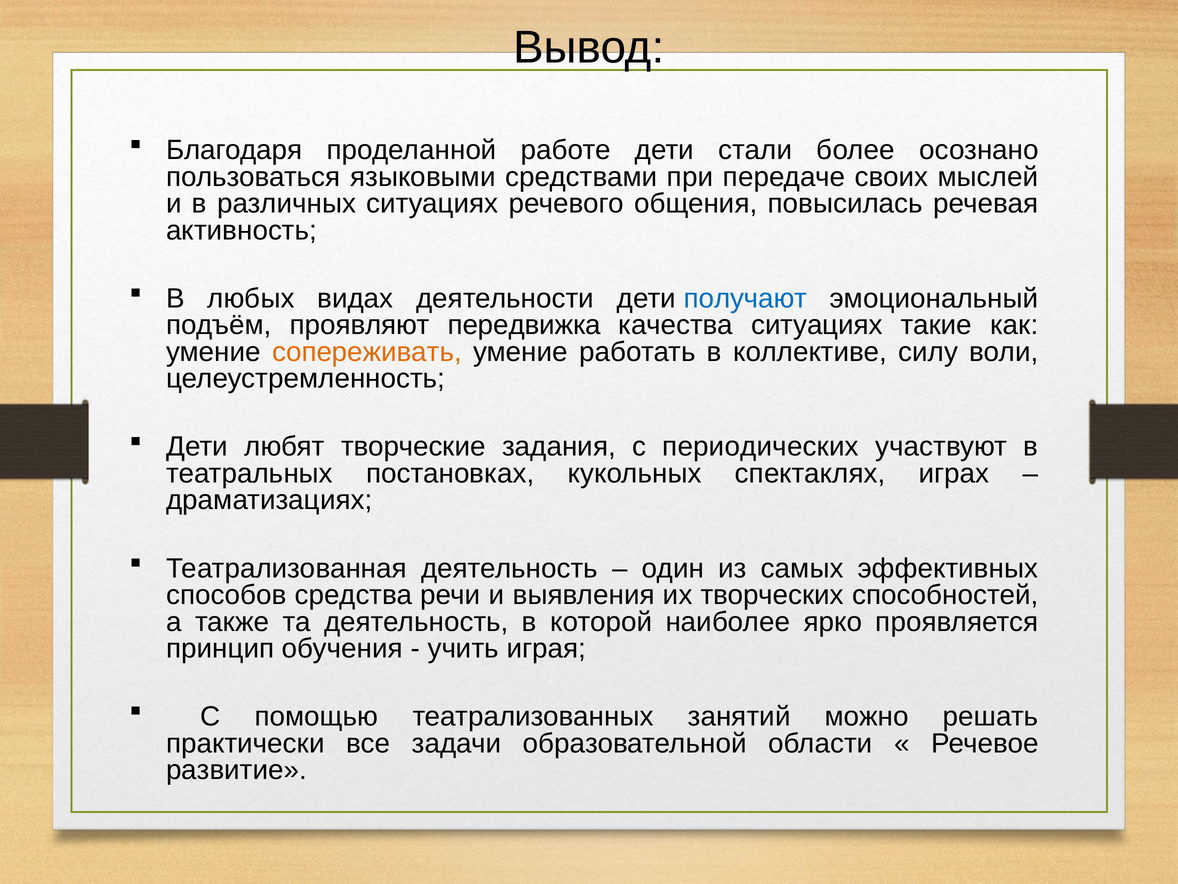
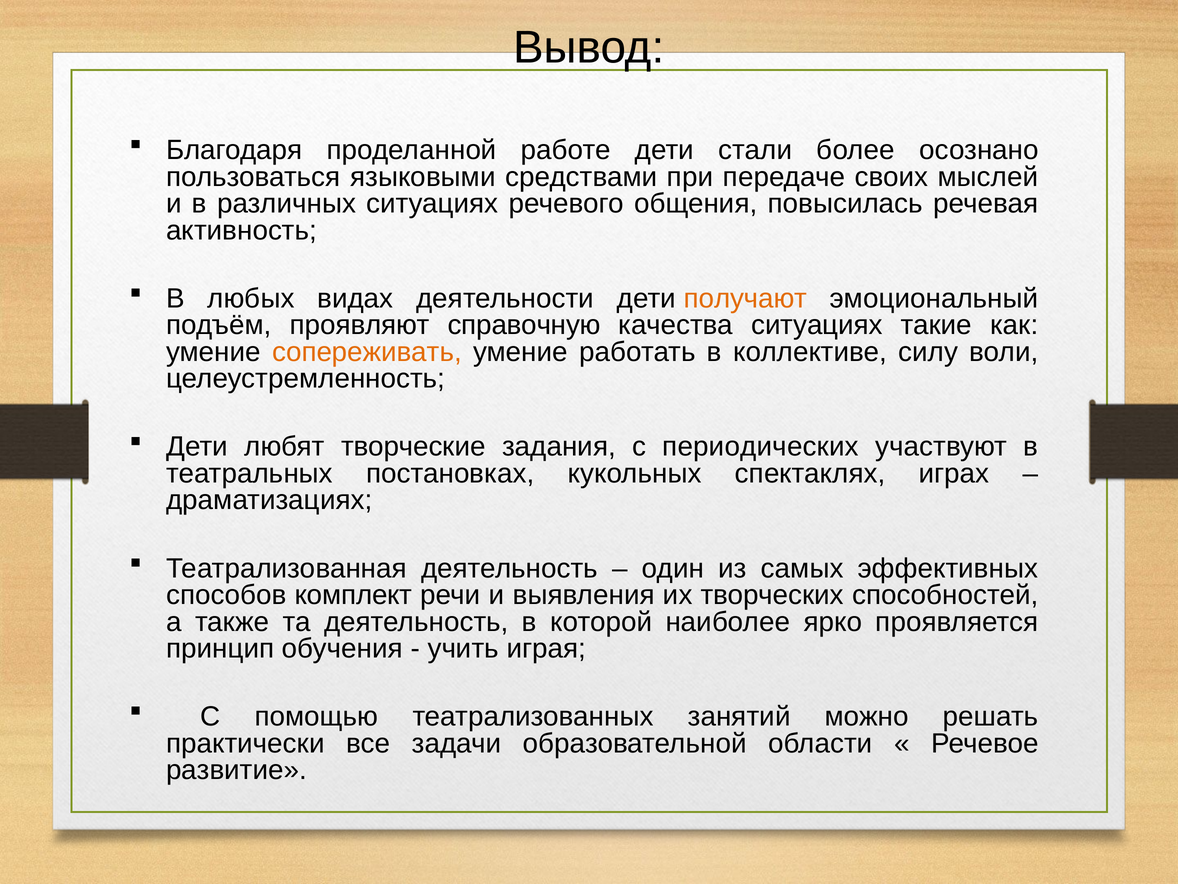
получают colour: blue -> orange
передвижка: передвижка -> справочную
средства: средства -> комплект
